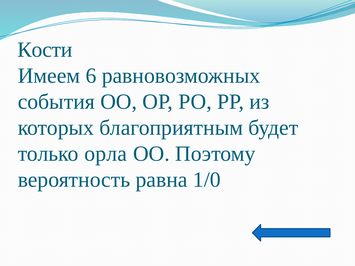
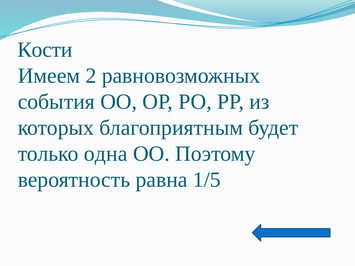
6: 6 -> 2
орла: орла -> одна
1/0: 1/0 -> 1/5
